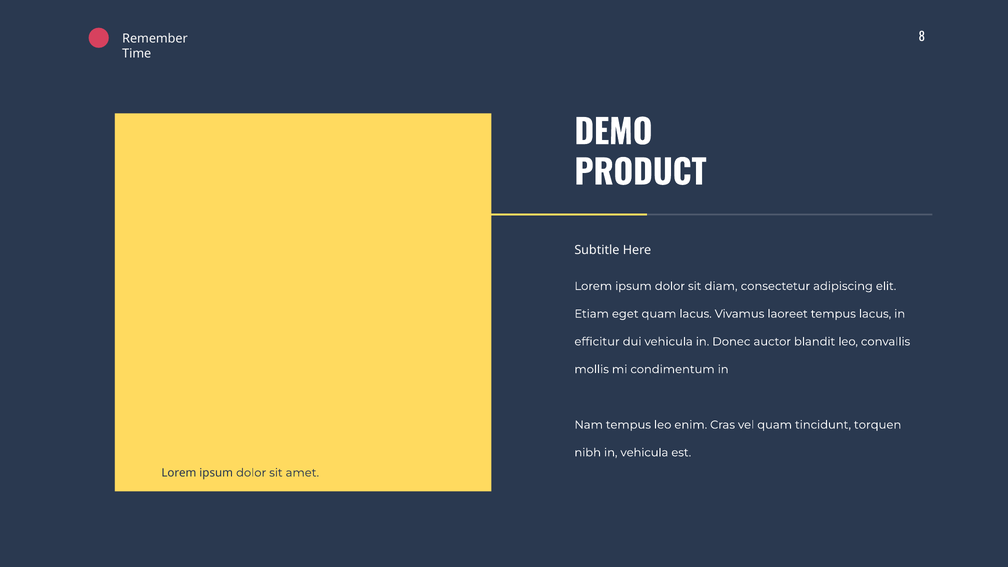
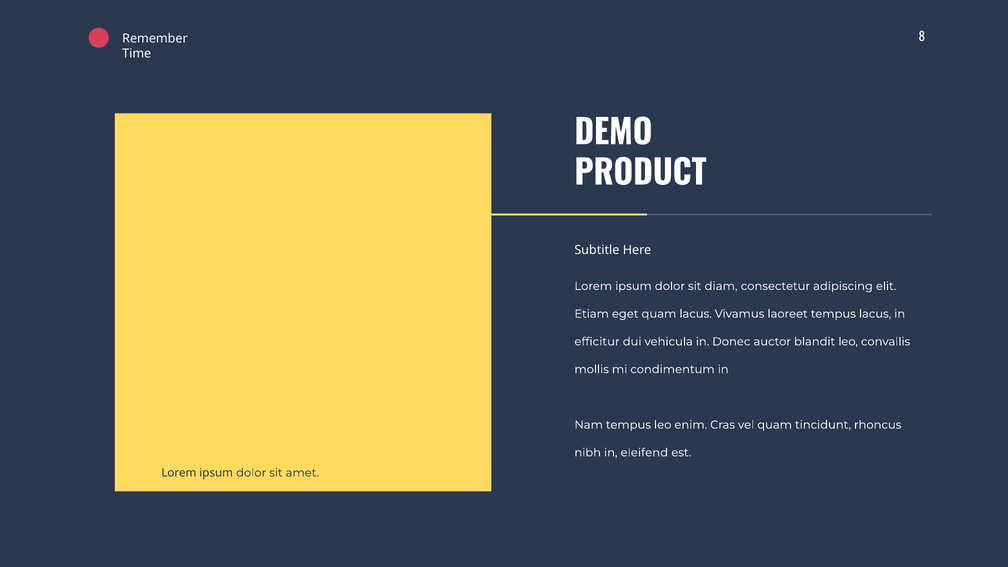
torquen: torquen -> rhoncus
in vehicula: vehicula -> eleifend
